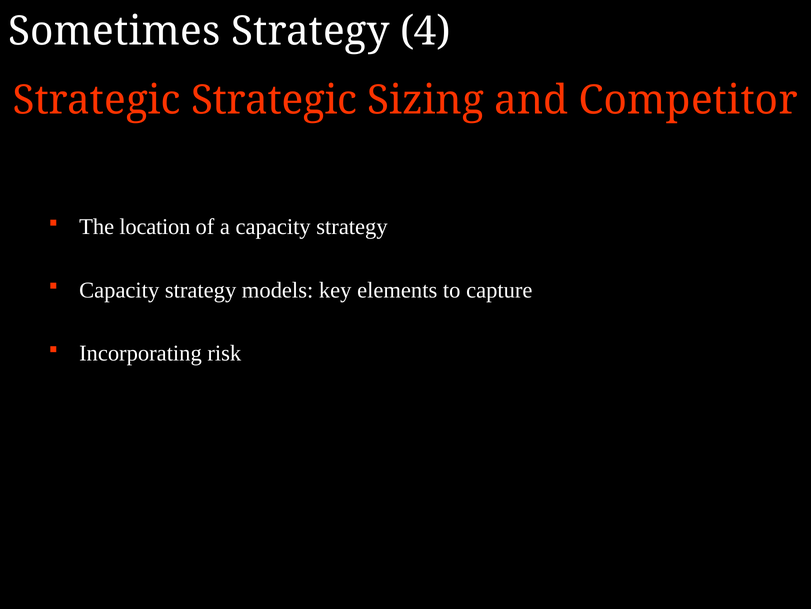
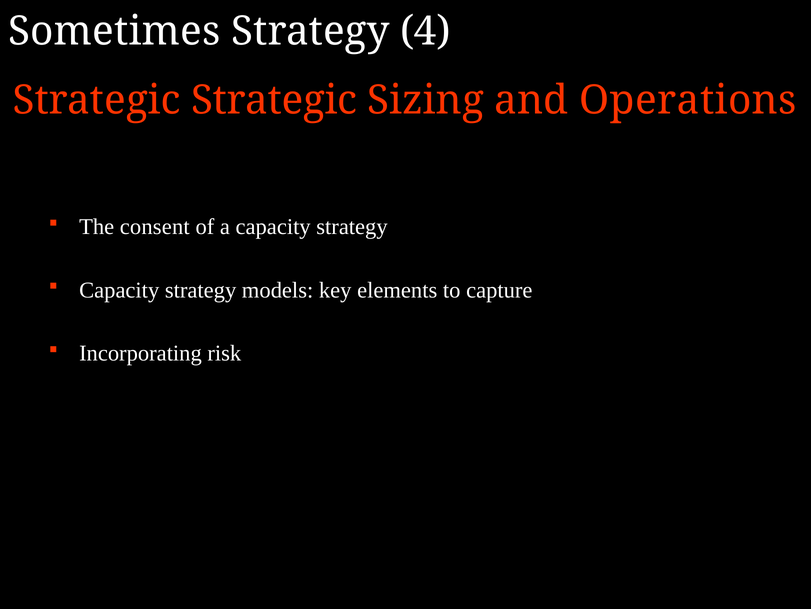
Competitor: Competitor -> Operations
location: location -> consent
